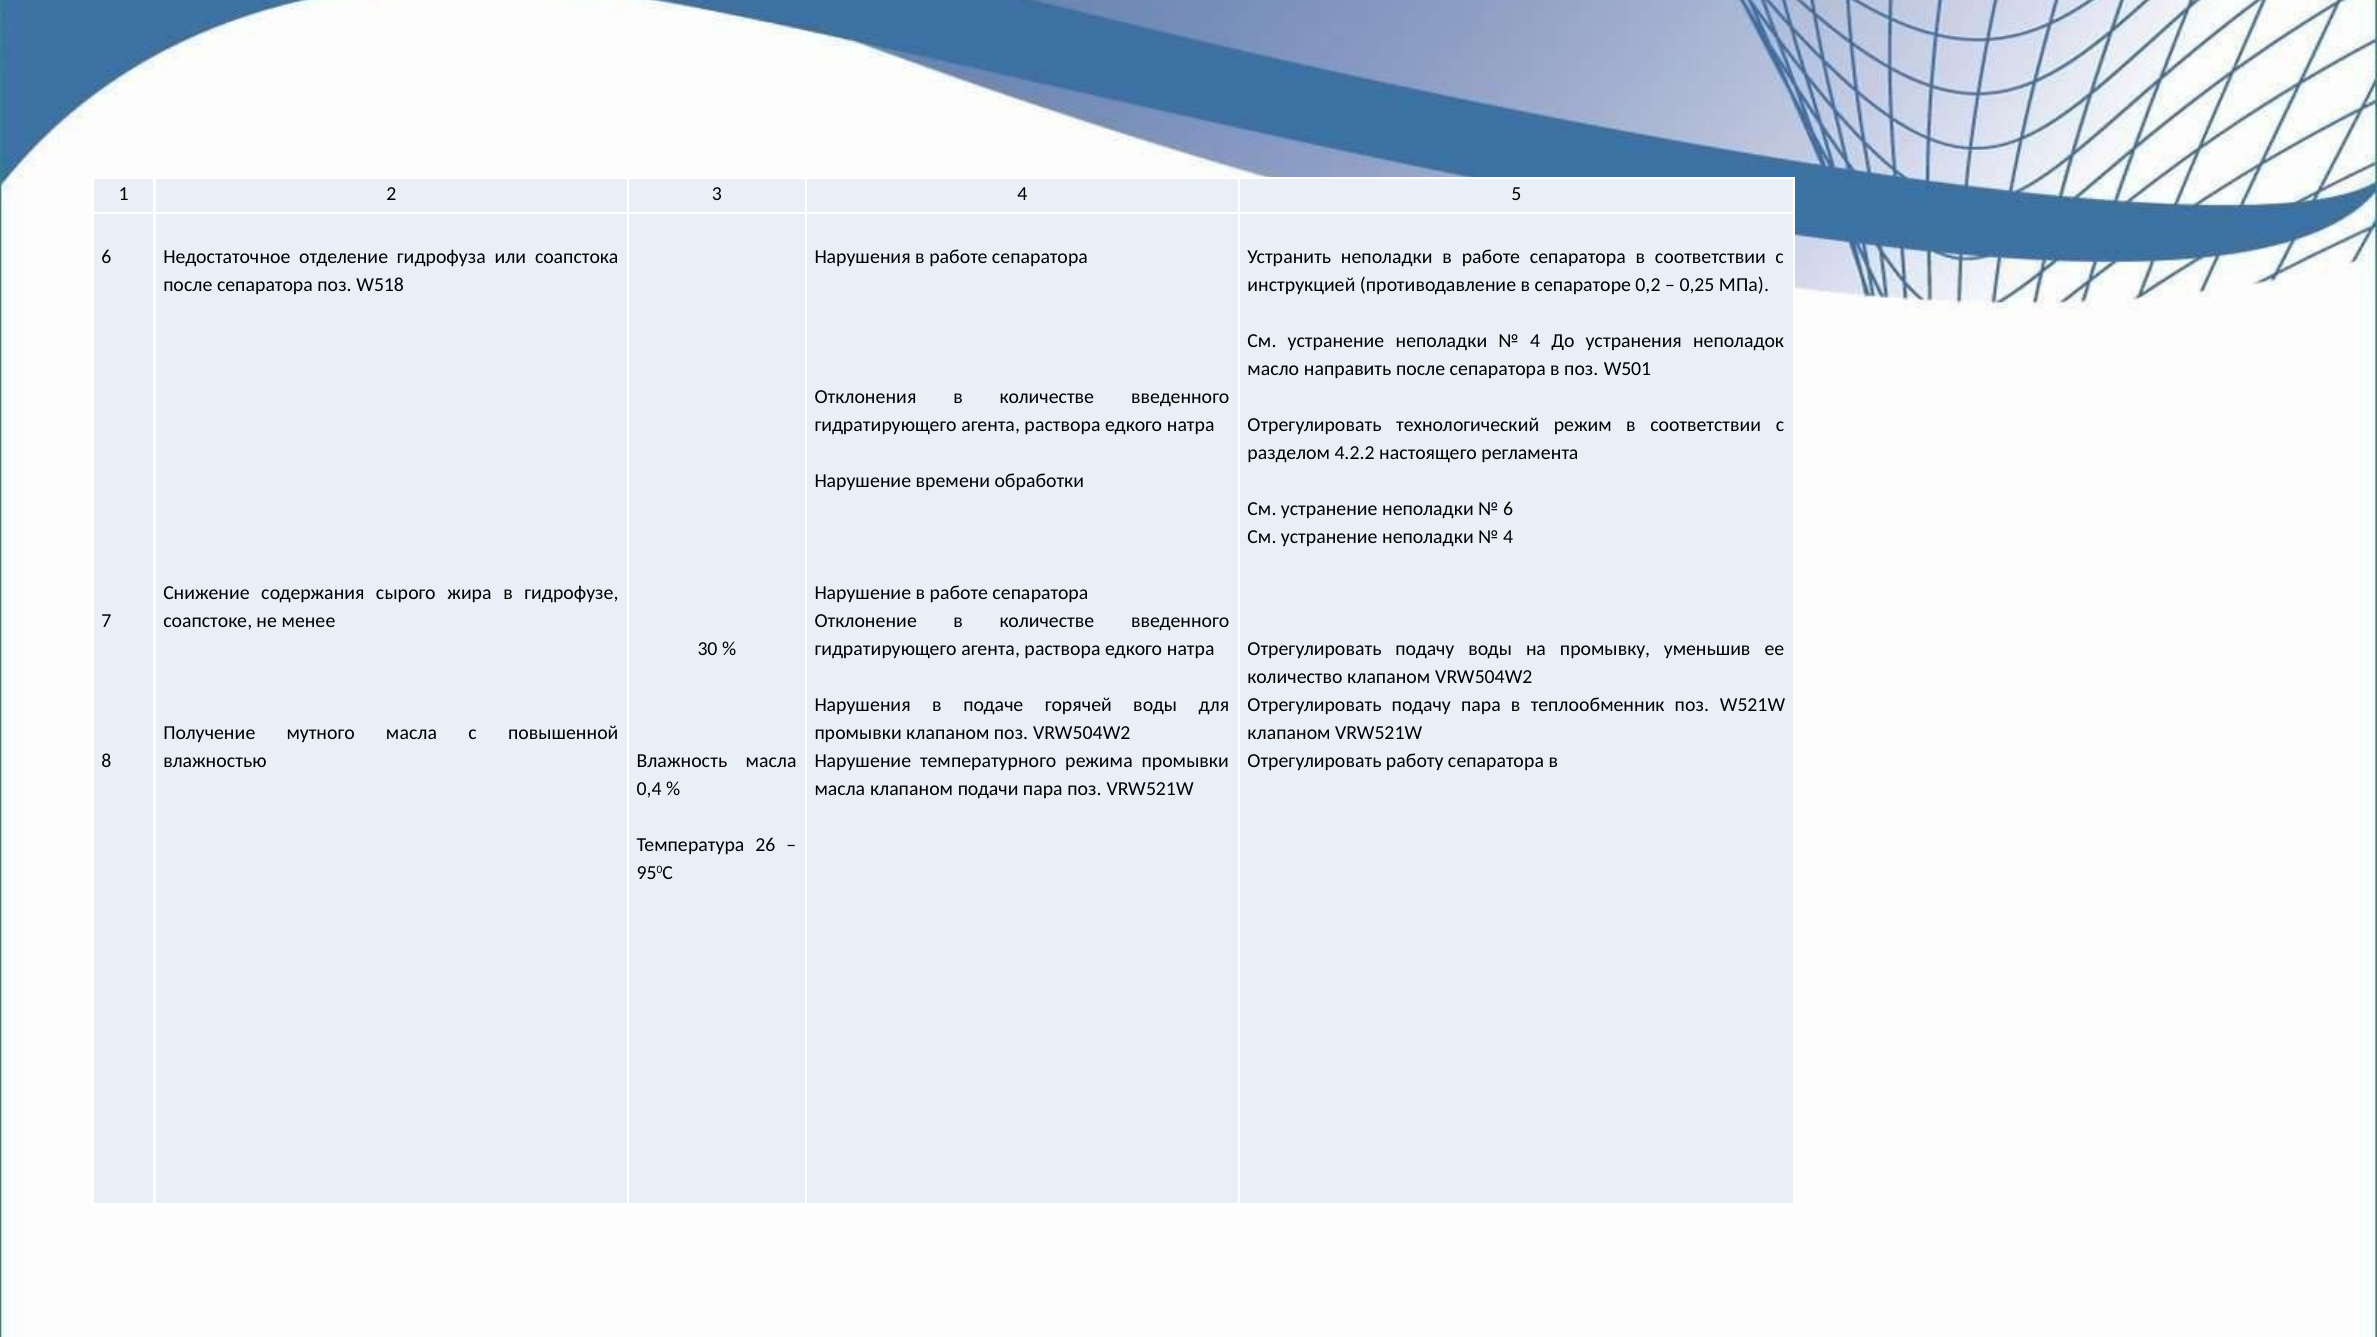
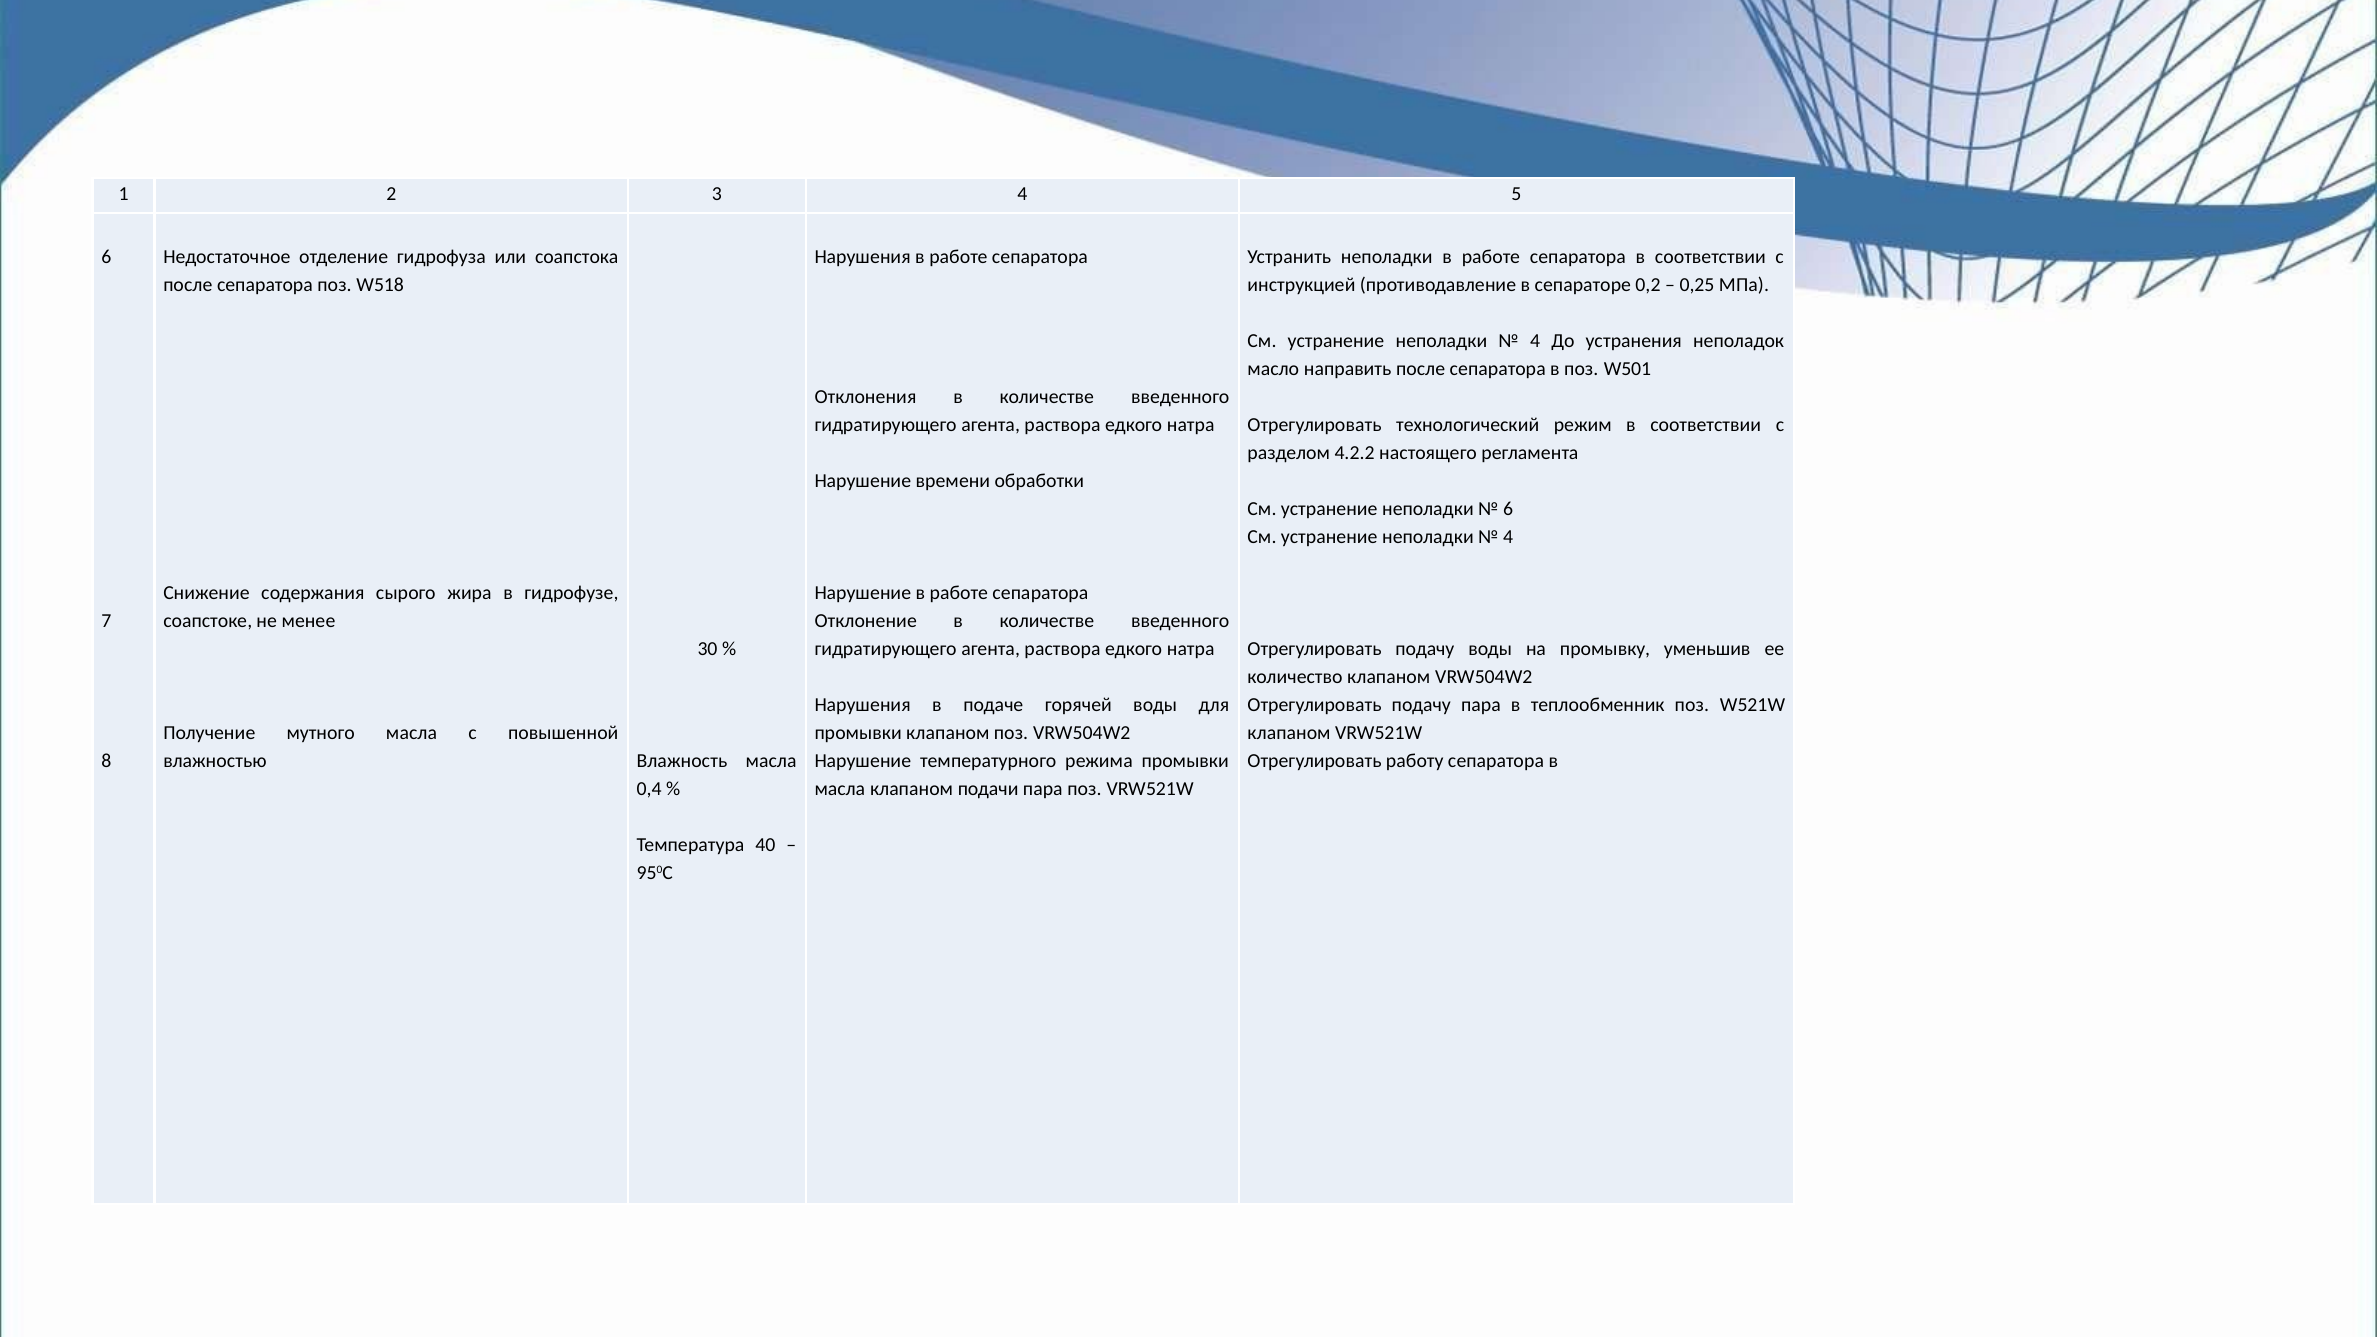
26: 26 -> 40
